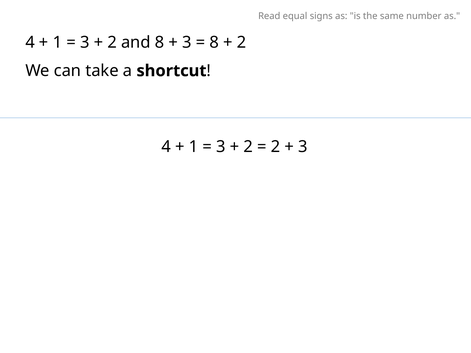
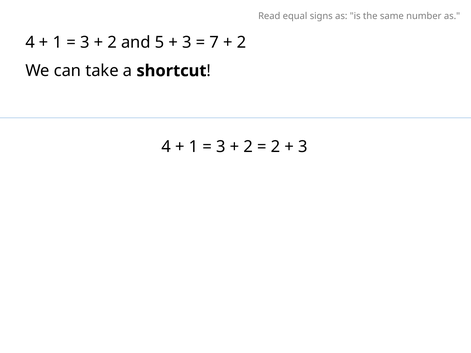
and 8: 8 -> 5
8 at (214, 42): 8 -> 7
